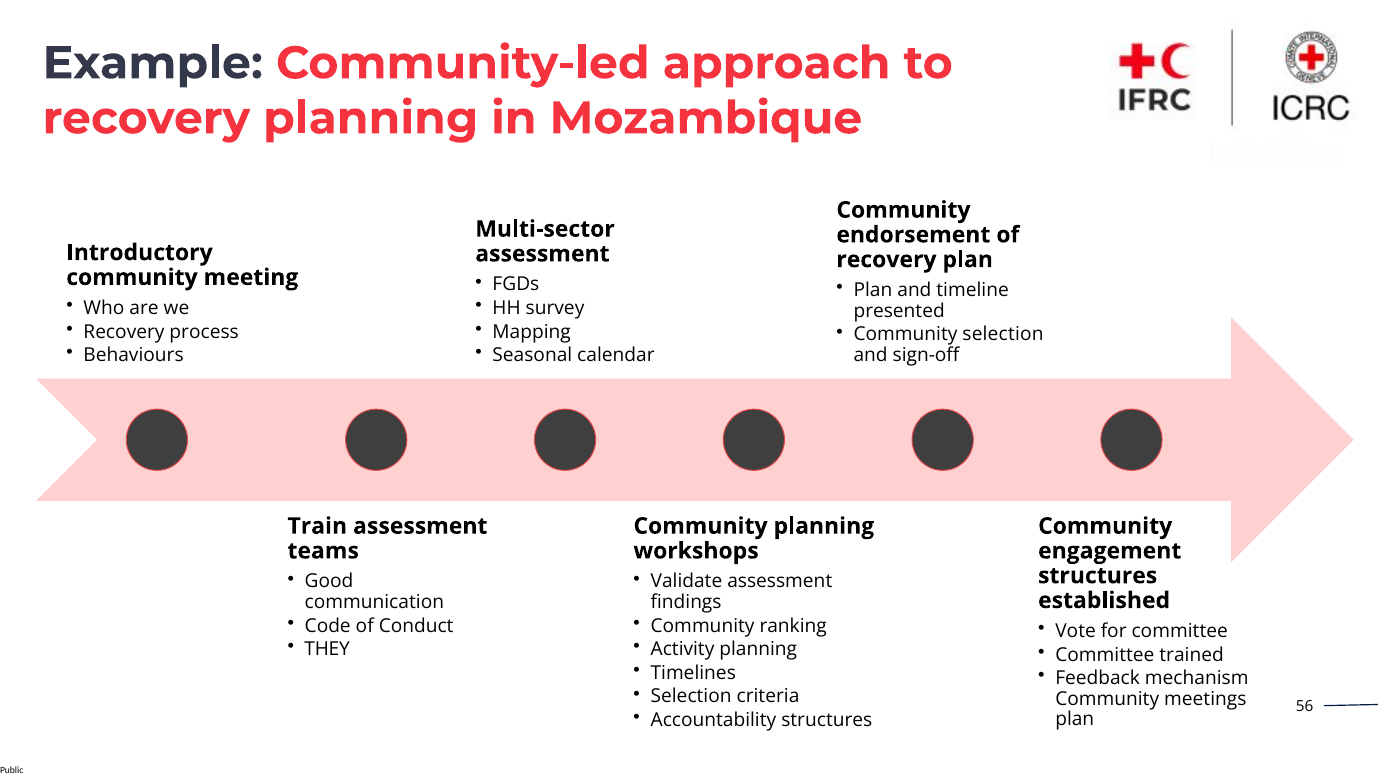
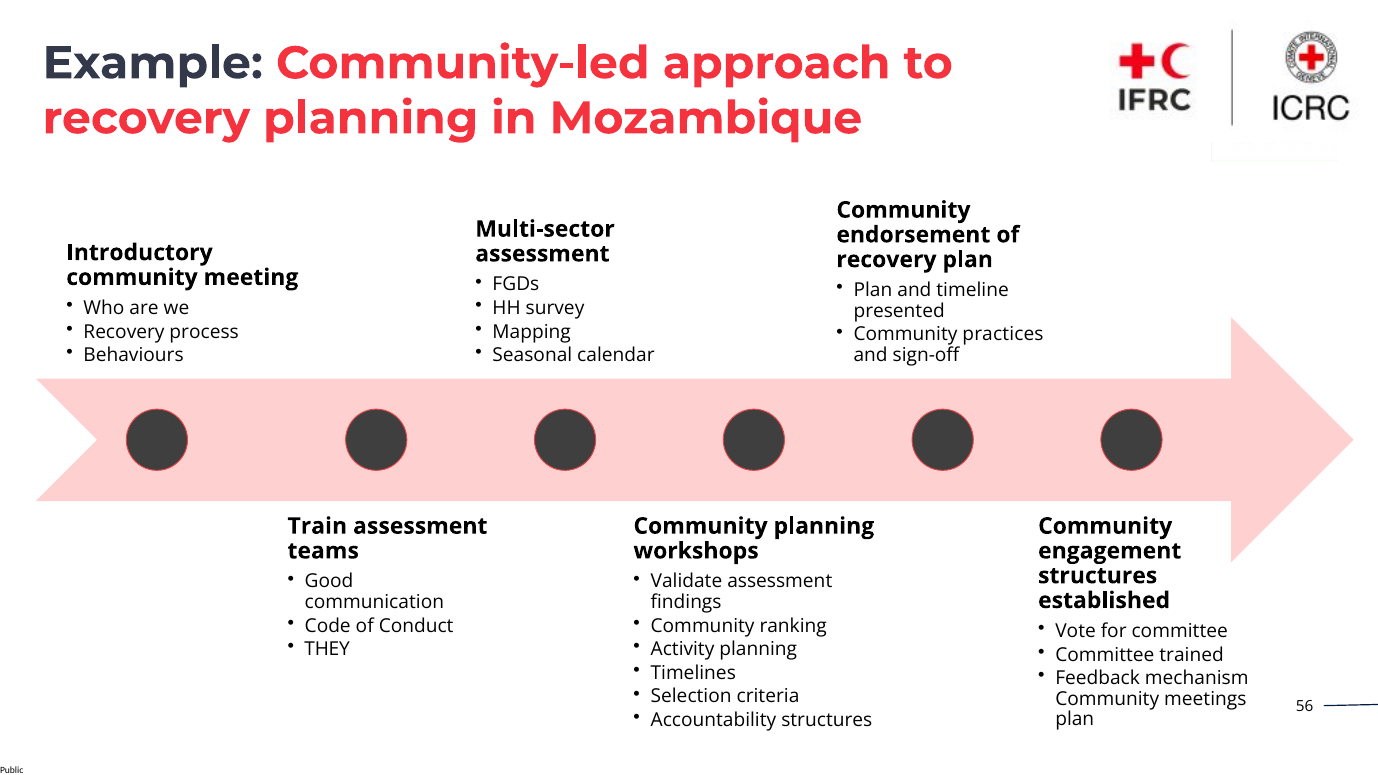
Community selection: selection -> practices
